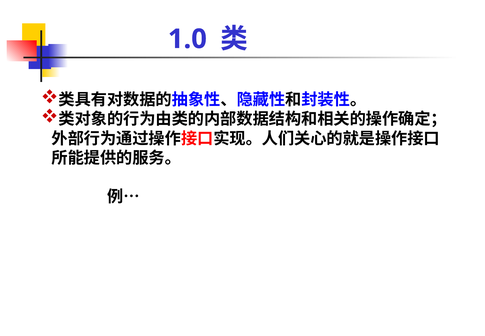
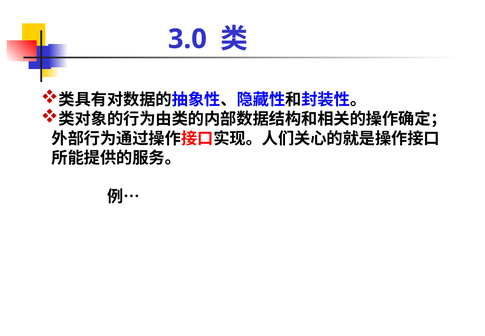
1.0: 1.0 -> 3.0
